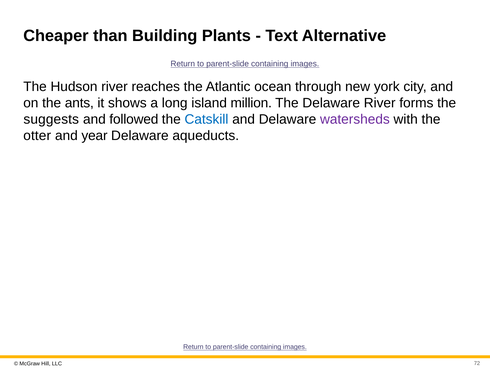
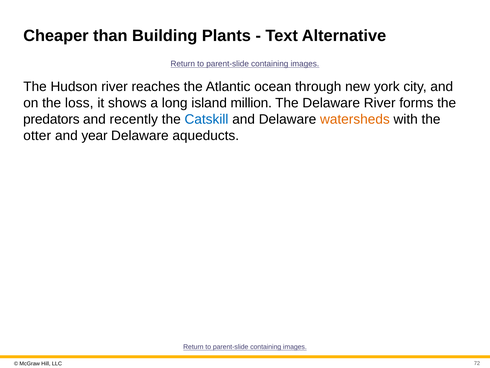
ants: ants -> loss
suggests: suggests -> predators
followed: followed -> recently
watersheds colour: purple -> orange
